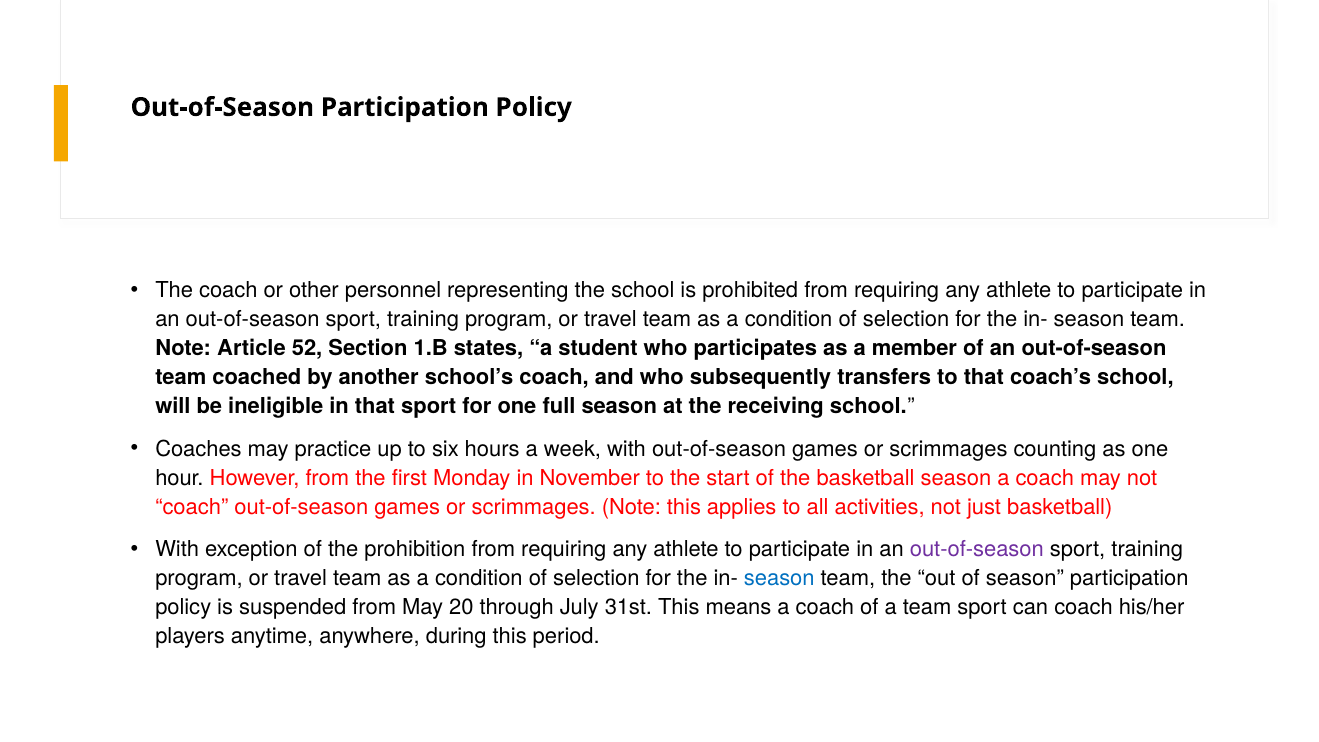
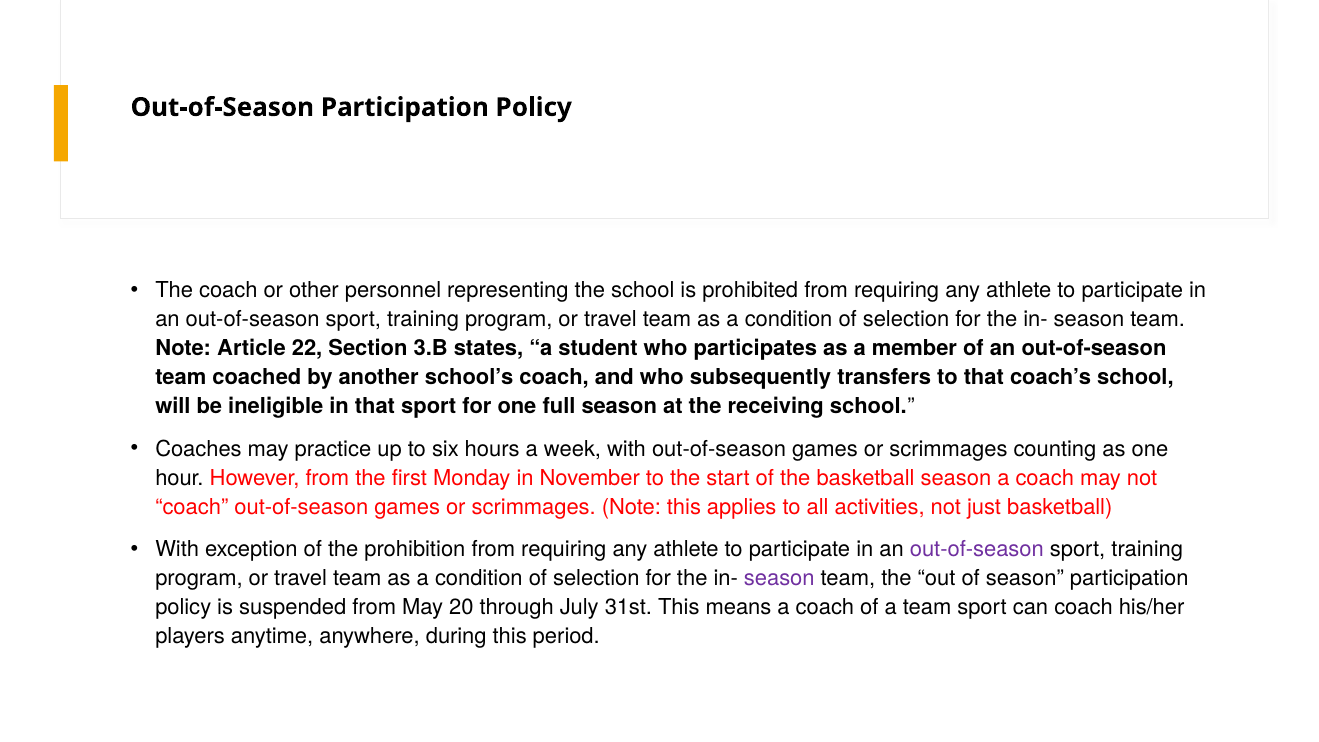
52: 52 -> 22
1.B: 1.B -> 3.B
season at (779, 579) colour: blue -> purple
